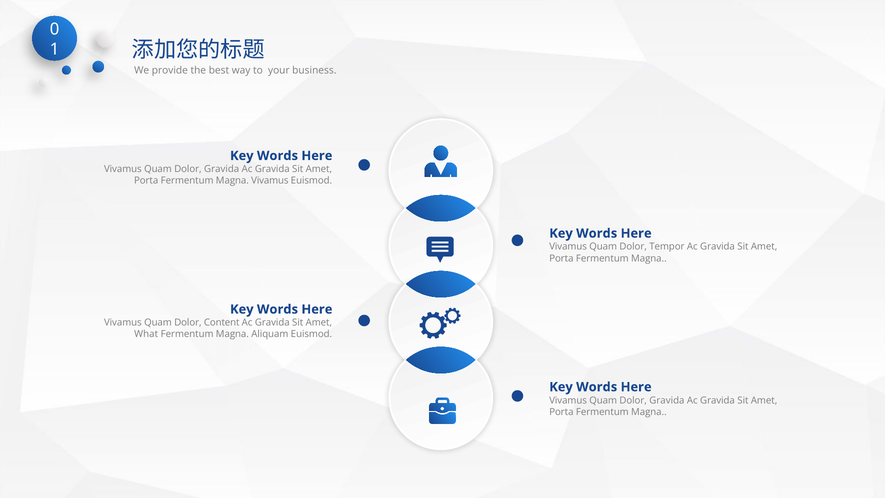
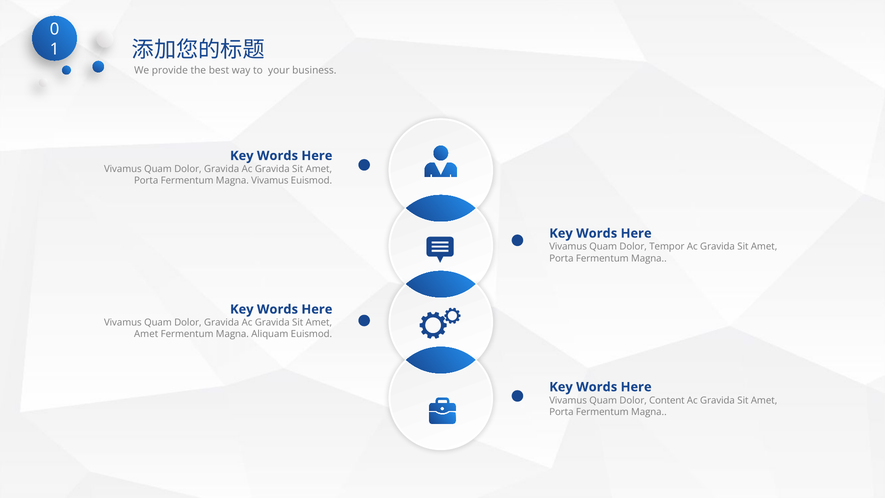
Content at (222, 323): Content -> Gravida
What at (146, 334): What -> Amet
Gravida at (667, 400): Gravida -> Content
